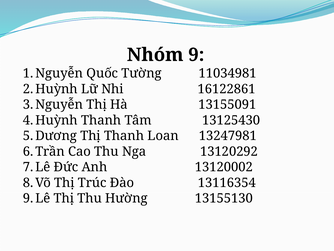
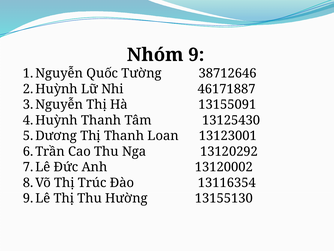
11034981: 11034981 -> 38712646
16122861: 16122861 -> 46171887
13247981: 13247981 -> 13123001
